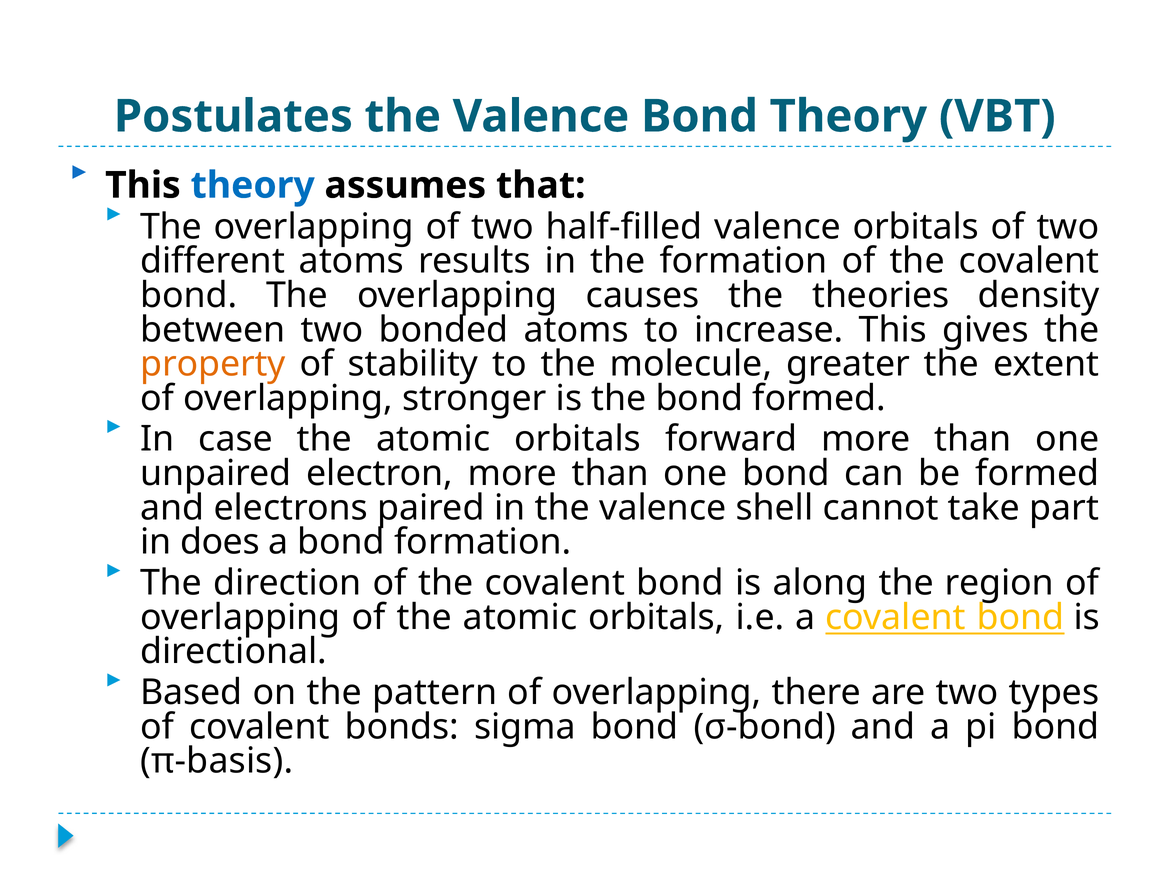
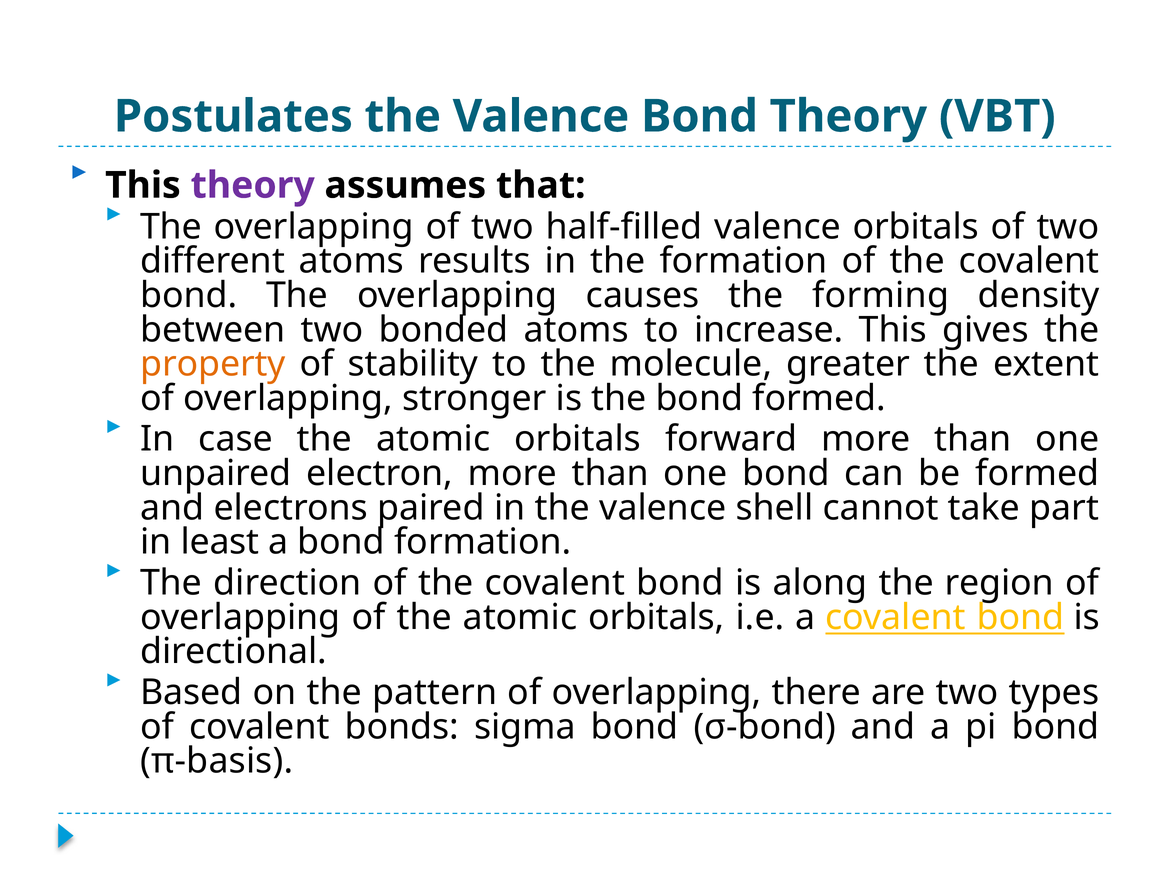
theory at (253, 185) colour: blue -> purple
theories: theories -> forming
does: does -> least
